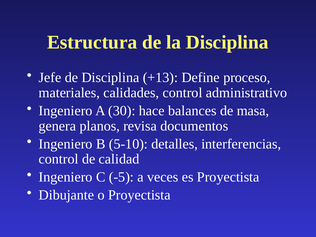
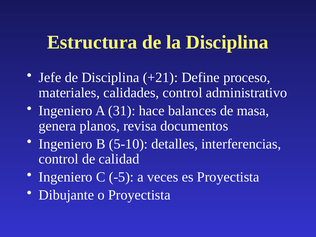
+13: +13 -> +21
30: 30 -> 31
